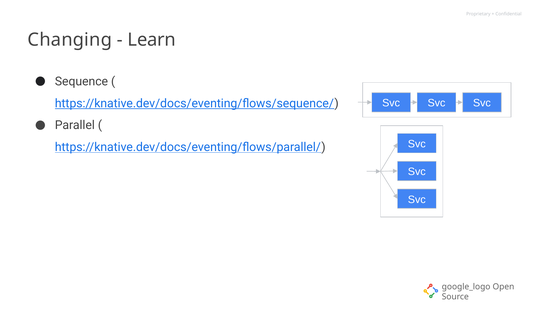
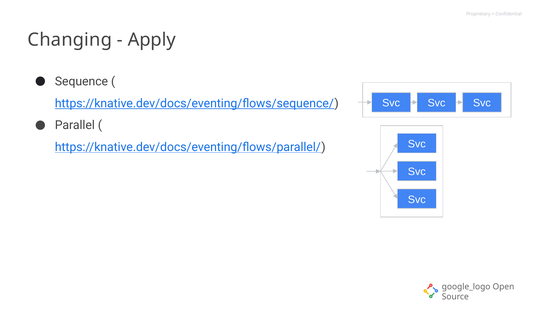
Learn: Learn -> Apply
